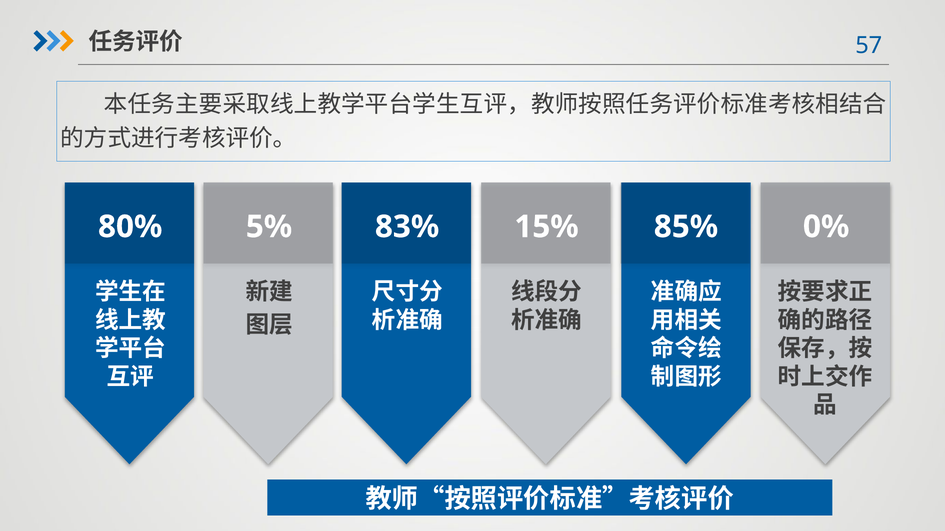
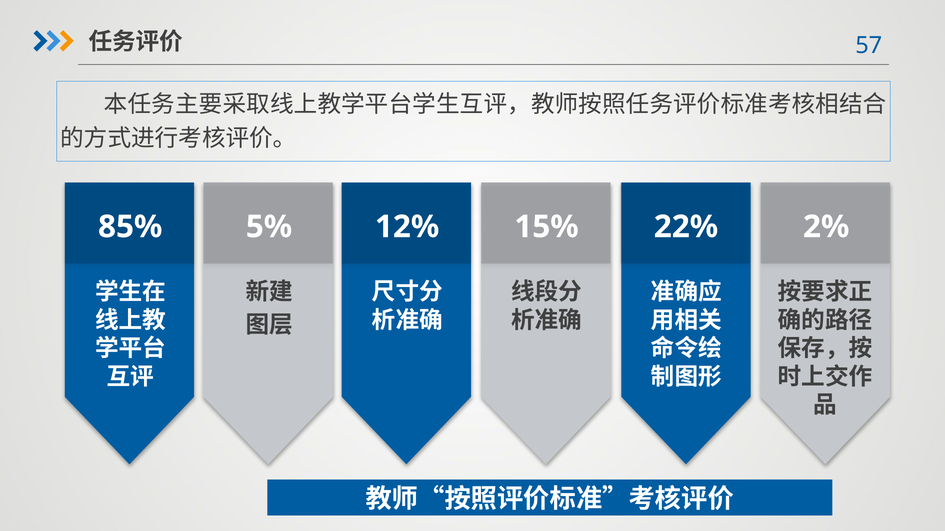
80%: 80% -> 85%
83%: 83% -> 12%
85%: 85% -> 22%
0%: 0% -> 2%
